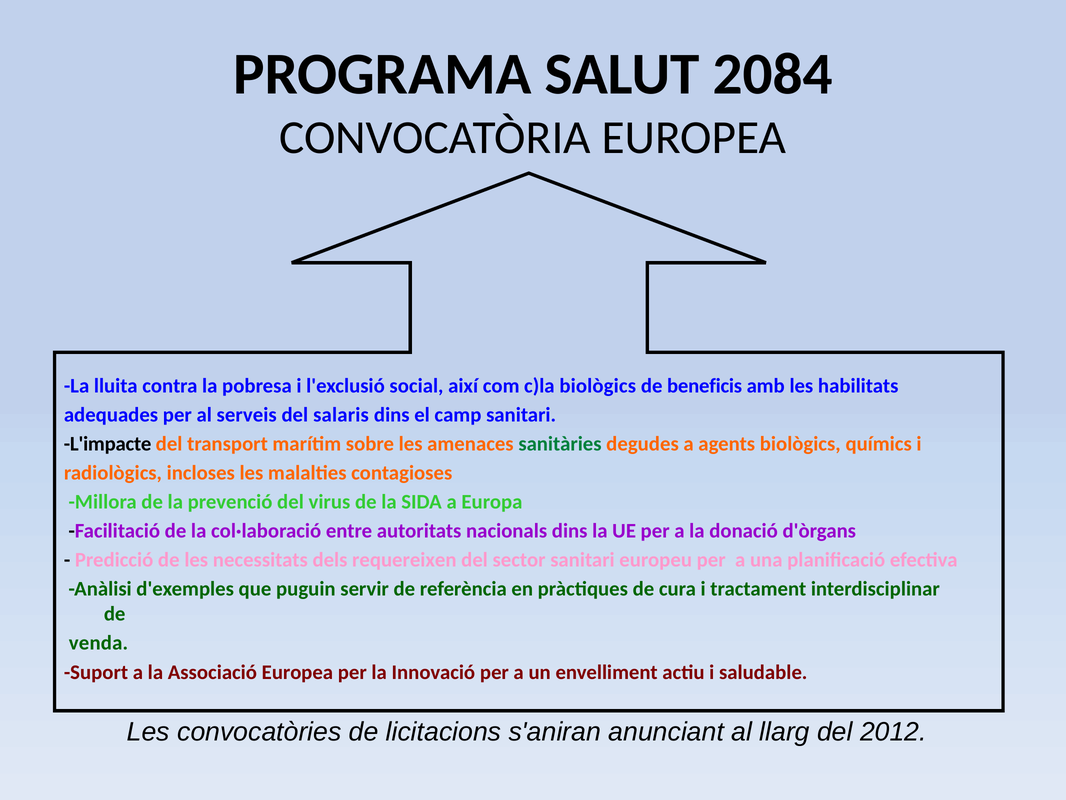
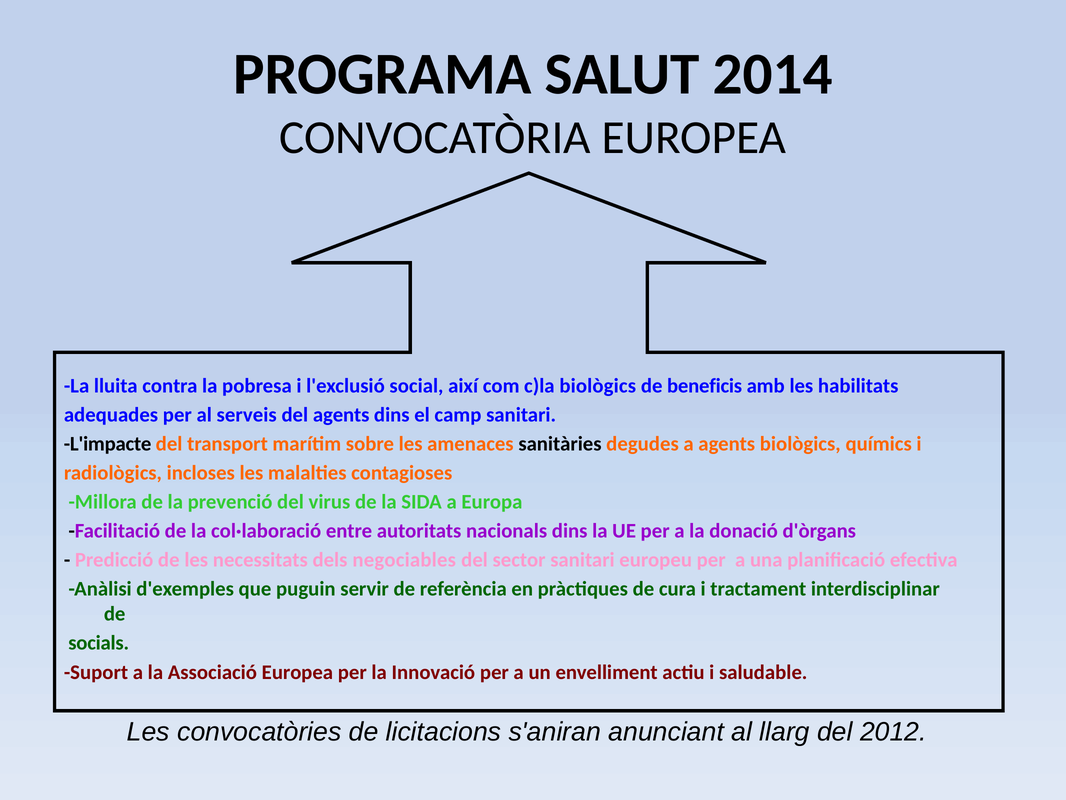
2084: 2084 -> 2014
del salaris: salaris -> agents
sanitàries colour: green -> black
requereixen: requereixen -> negociables
venda: venda -> socials
